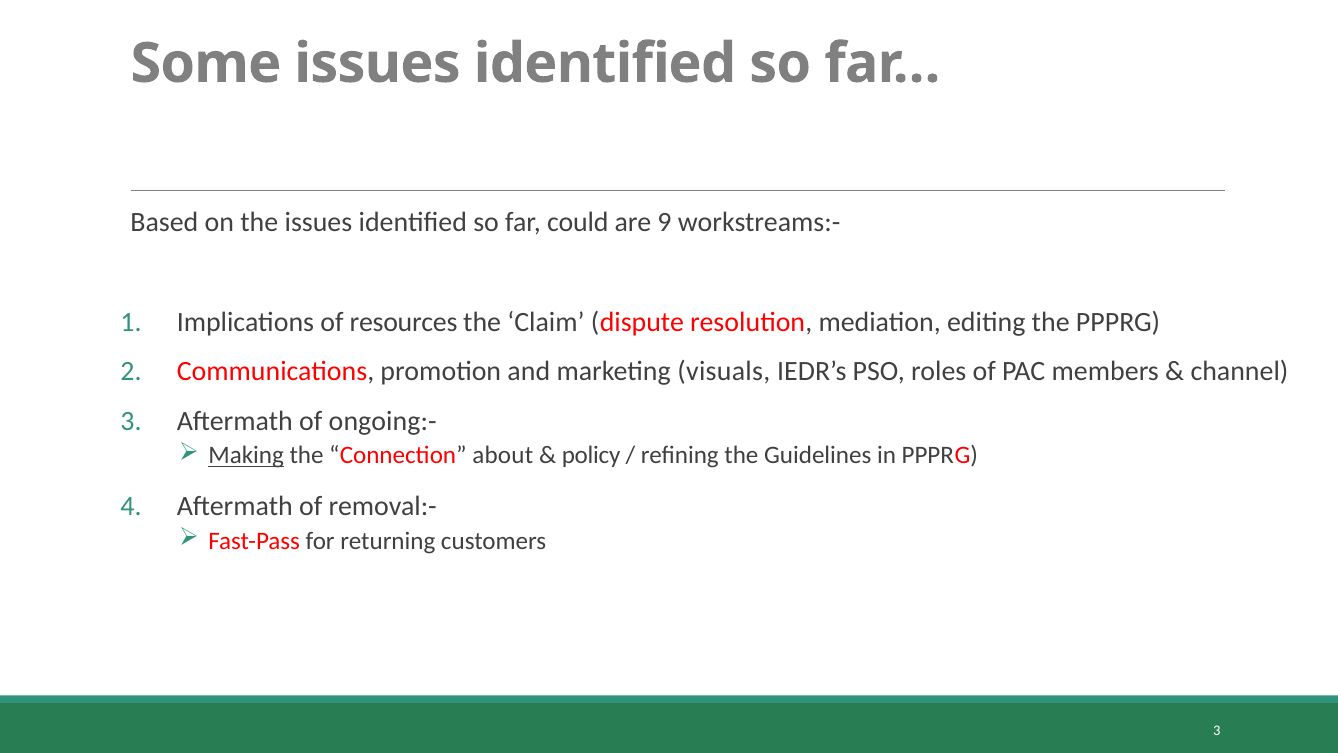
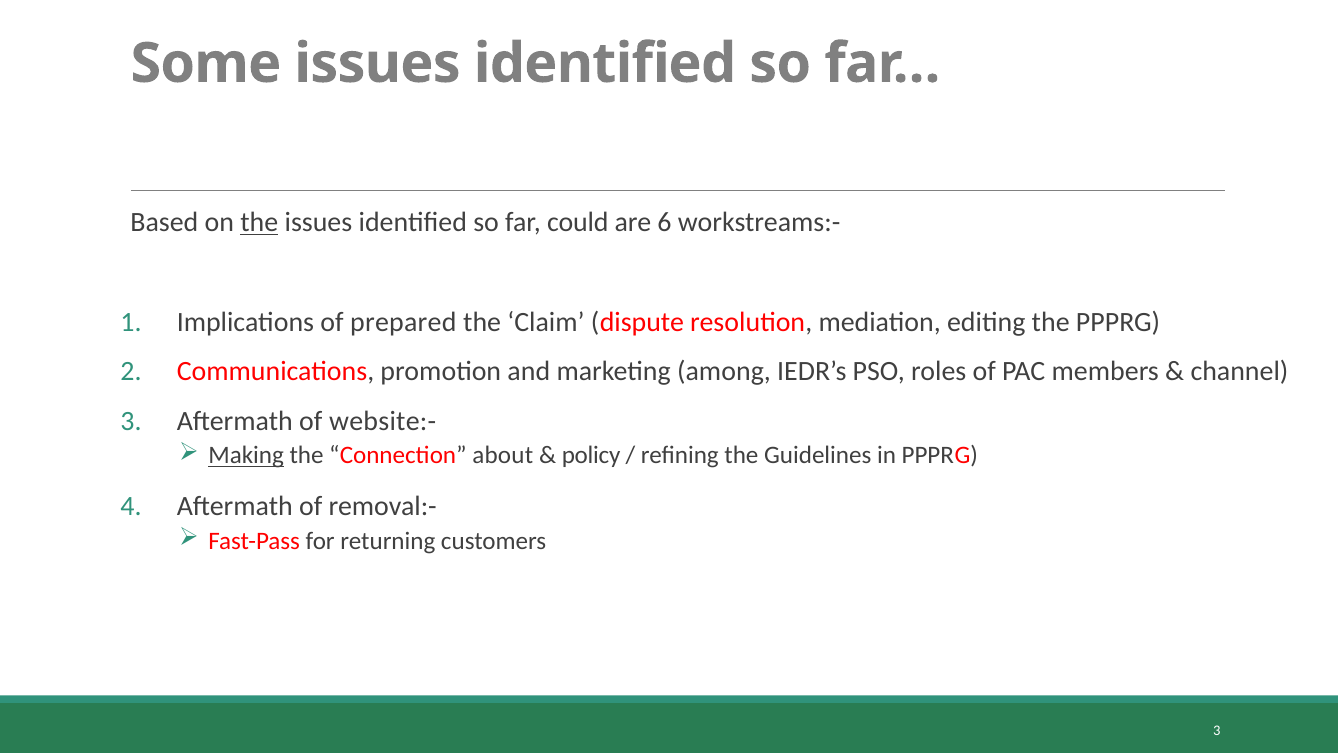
the at (259, 223) underline: none -> present
9: 9 -> 6
resources: resources -> prepared
visuals: visuals -> among
ongoing:-: ongoing:- -> website:-
